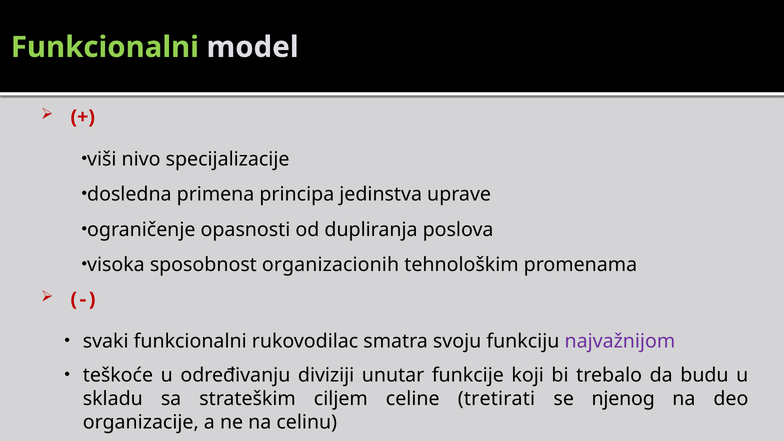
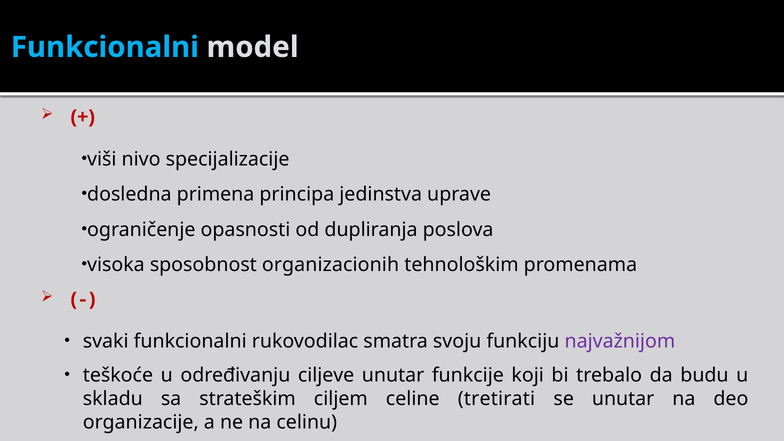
Funkcionalni at (105, 47) colour: light green -> light blue
diviziji: diviziji -> ciljeve
se njenog: njenog -> unutar
